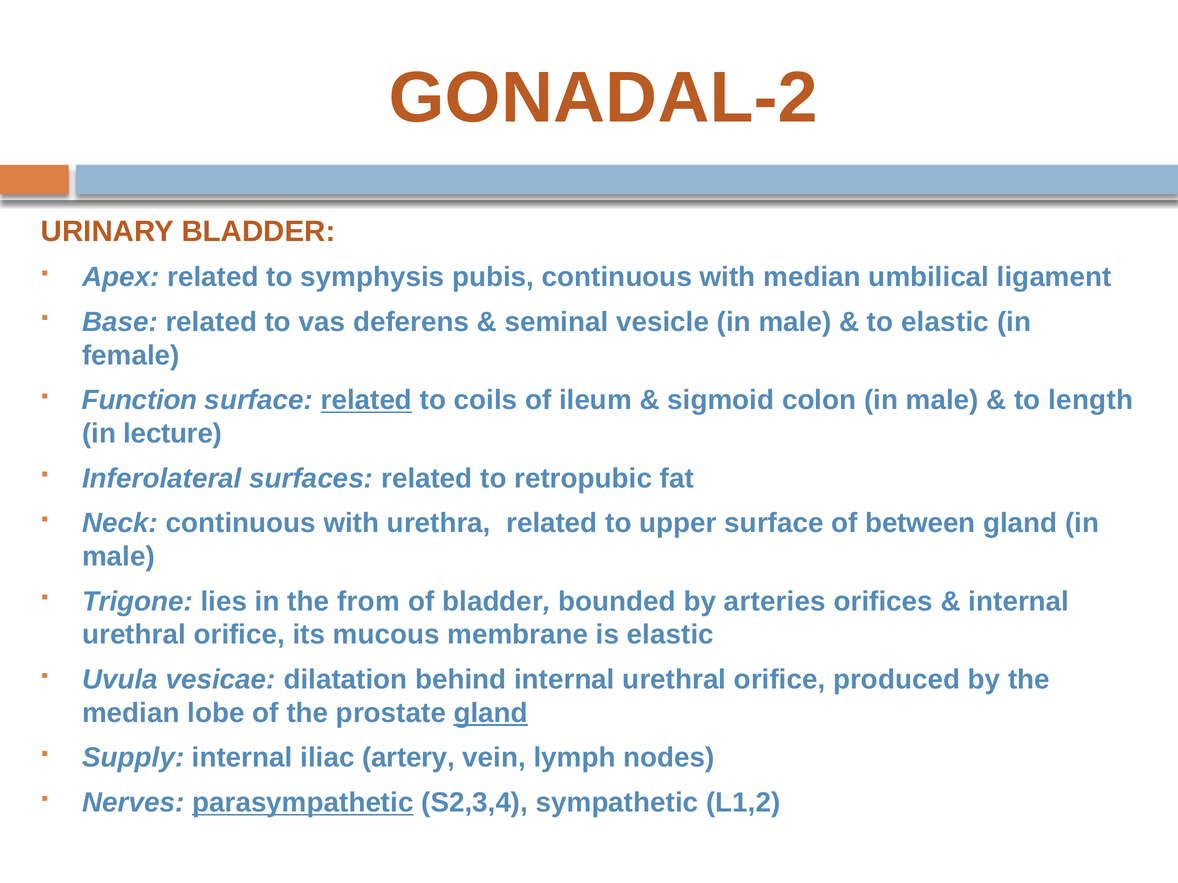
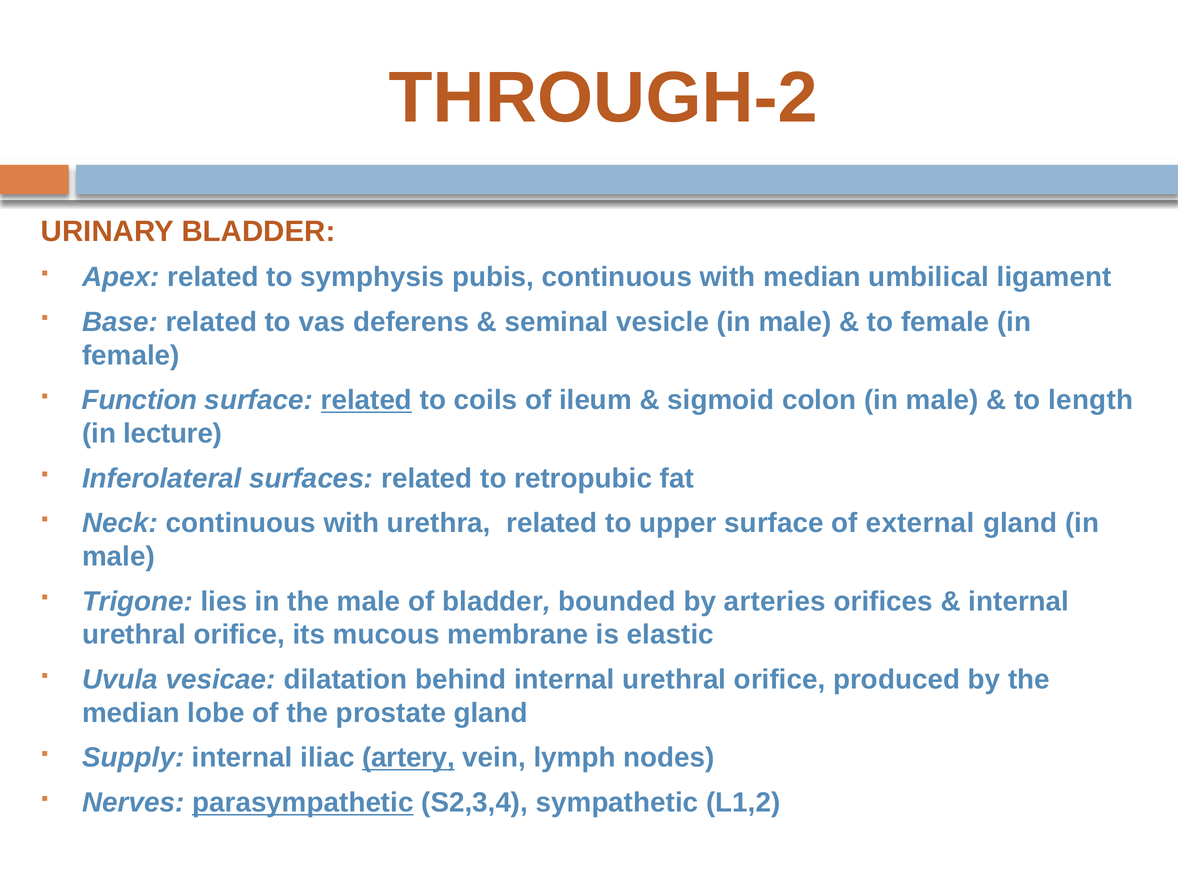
GONADAL-2: GONADAL-2 -> THROUGH-2
to elastic: elastic -> female
between: between -> external
the from: from -> male
gland at (491, 713) underline: present -> none
artery underline: none -> present
